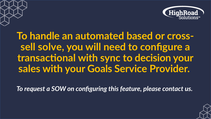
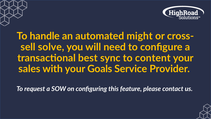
based: based -> might
transactional with: with -> best
decision: decision -> content
